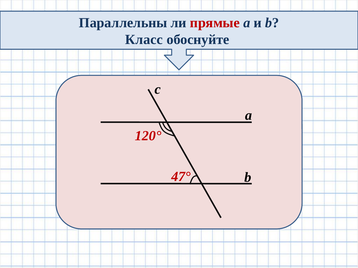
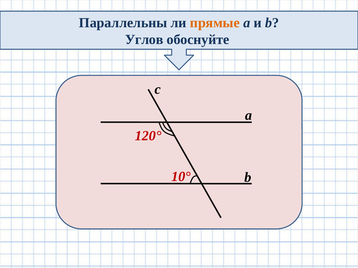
прямые colour: red -> orange
Класс: Класс -> Углов
47°: 47° -> 10°
